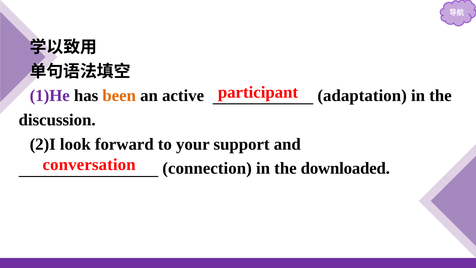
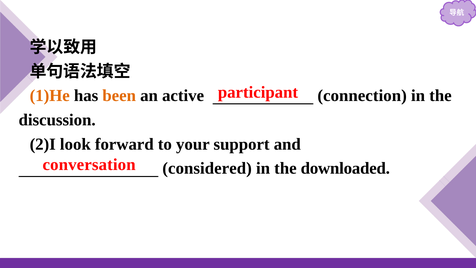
1)He colour: purple -> orange
adaptation: adaptation -> connection
connection: connection -> considered
